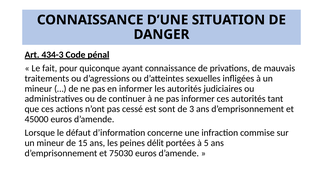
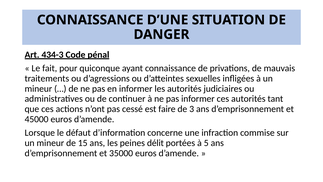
sont: sont -> faire
75030: 75030 -> 35000
